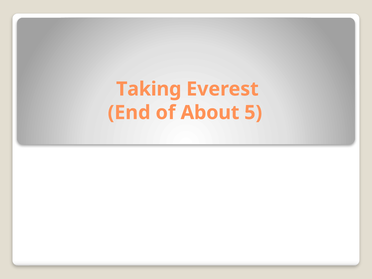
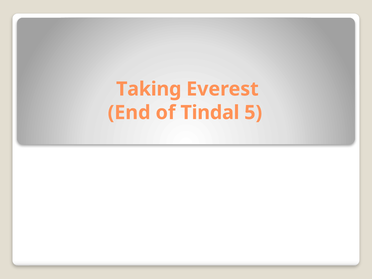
About: About -> Tindal
